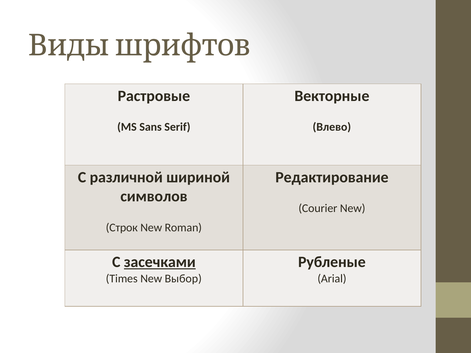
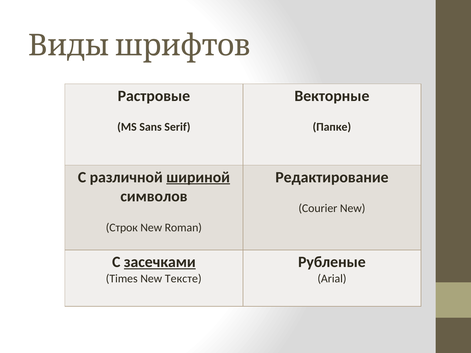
Влево: Влево -> Папке
шириной underline: none -> present
Выбор: Выбор -> Тексте
